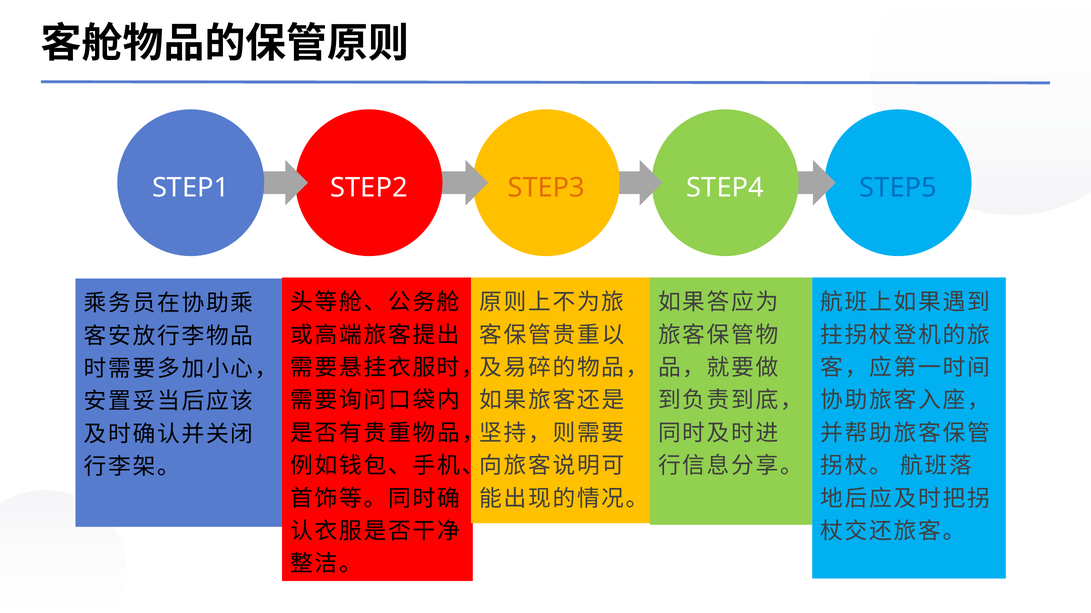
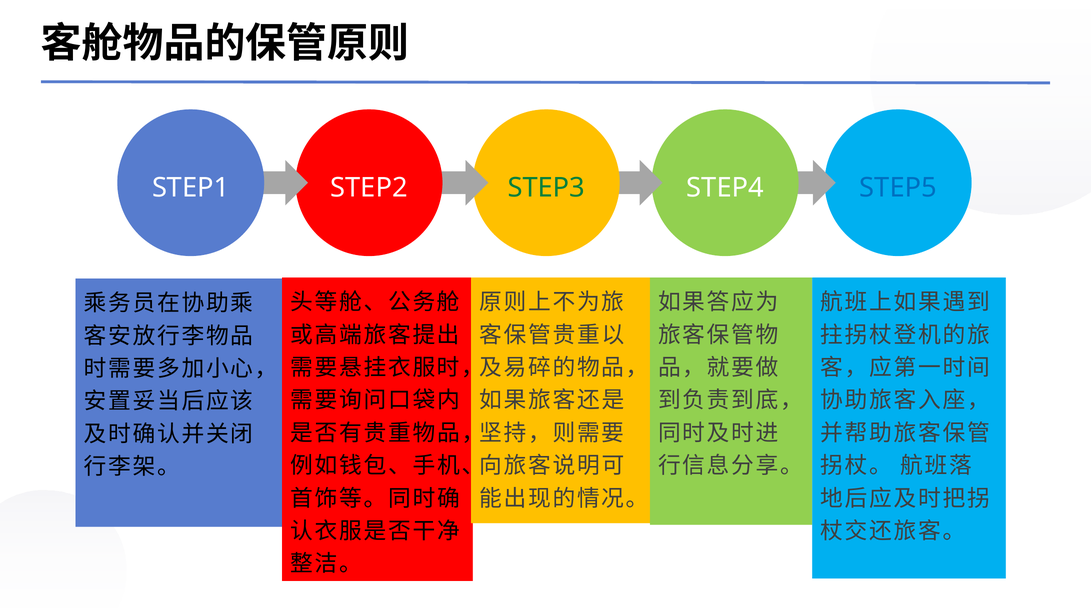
STEP3 colour: orange -> green
